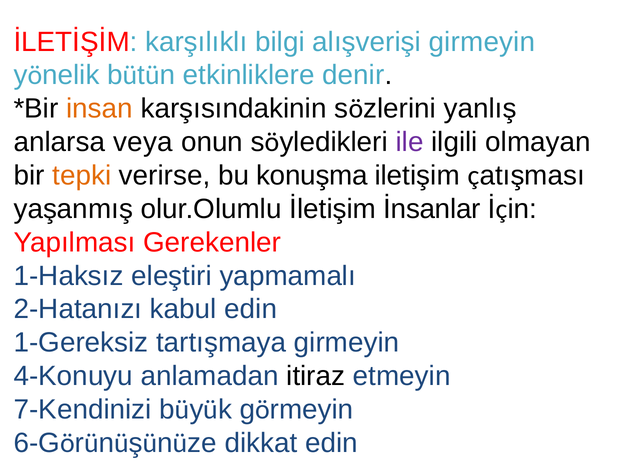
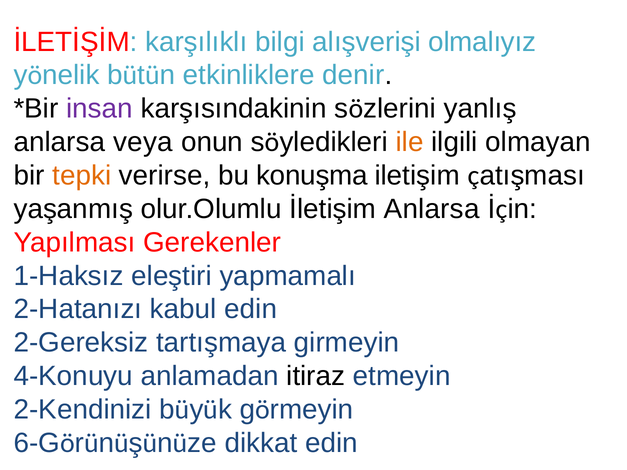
alışverişi girmeyin: girmeyin -> olmalıyız
insan colour: orange -> purple
ile colour: purple -> orange
İletişim İnsanlar: İnsanlar -> Anlarsa
1-Gereksiz: 1-Gereksiz -> 2-Gereksiz
7-Kendinizi: 7-Kendinizi -> 2-Kendinizi
